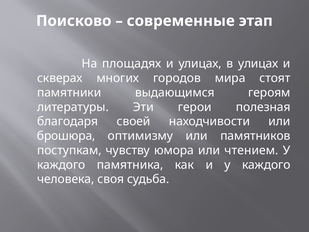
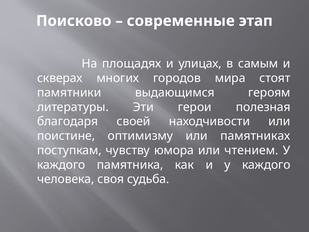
в улицах: улицах -> самым
брошюра: брошюра -> поистине
памятников: памятников -> памятниках
